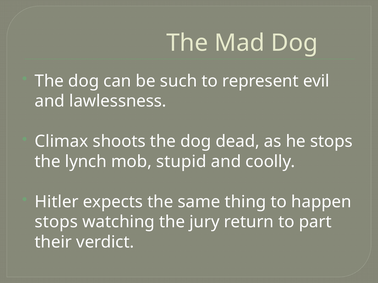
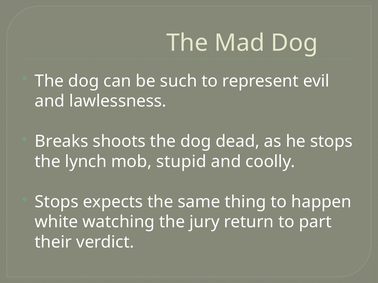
Climax: Climax -> Breaks
Hitler at (57, 202): Hitler -> Stops
stops at (56, 222): stops -> white
